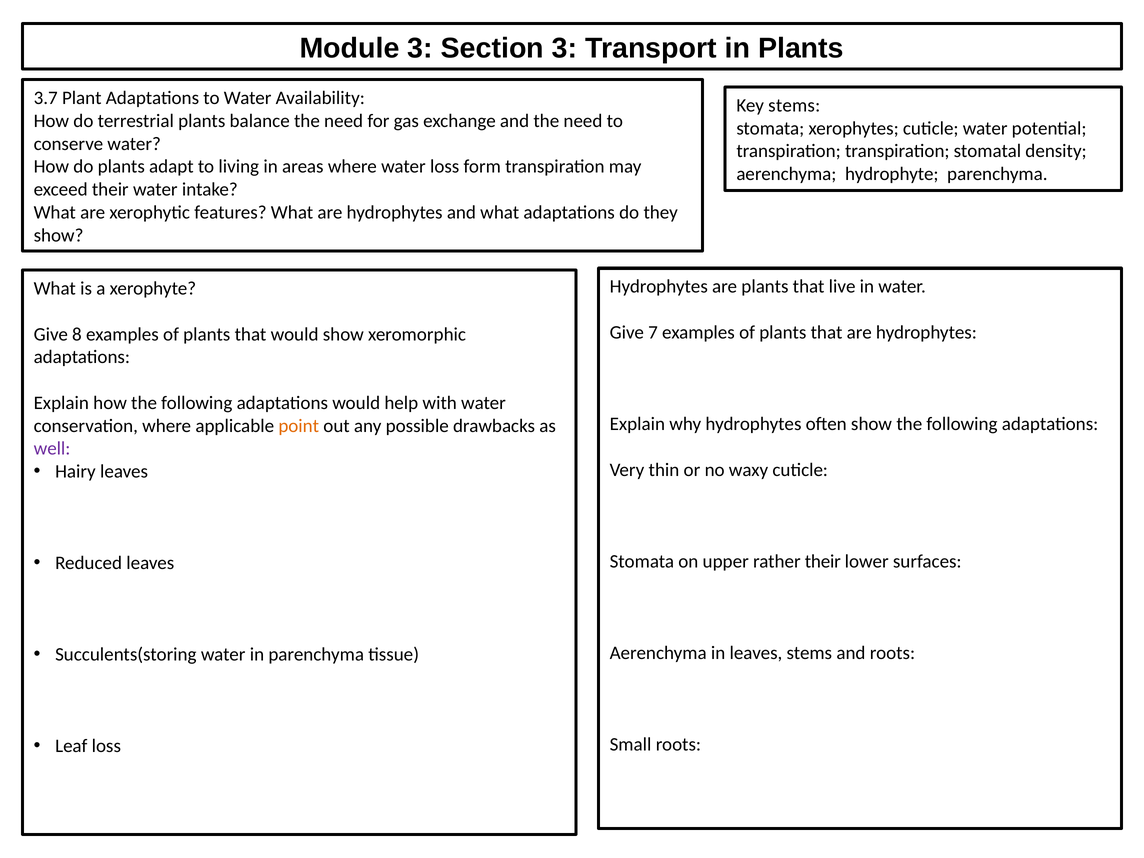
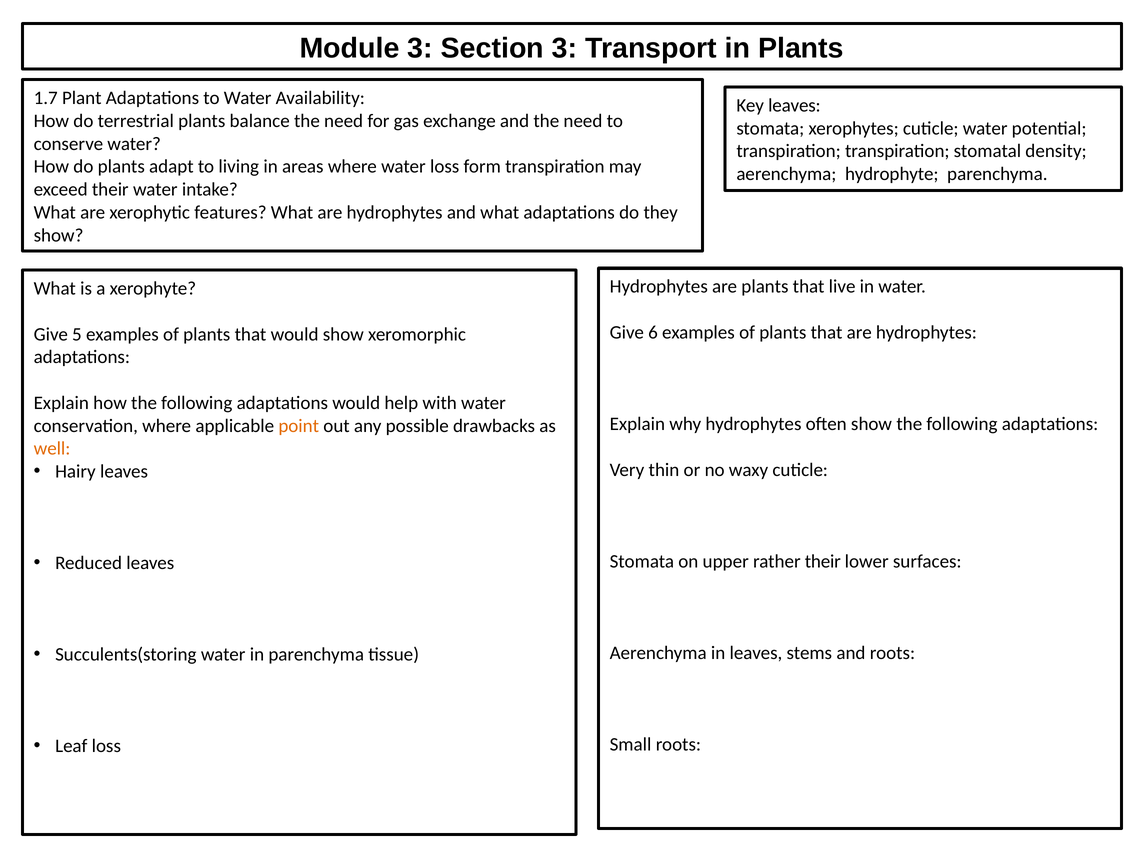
3.7: 3.7 -> 1.7
Key stems: stems -> leaves
7: 7 -> 6
8: 8 -> 5
well colour: purple -> orange
